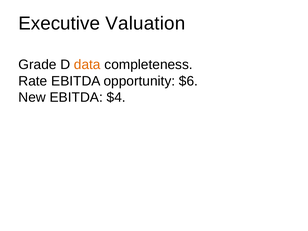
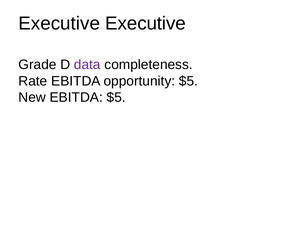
Executive Valuation: Valuation -> Executive
data colour: orange -> purple
opportunity $6: $6 -> $5
EBITDA $4: $4 -> $5
